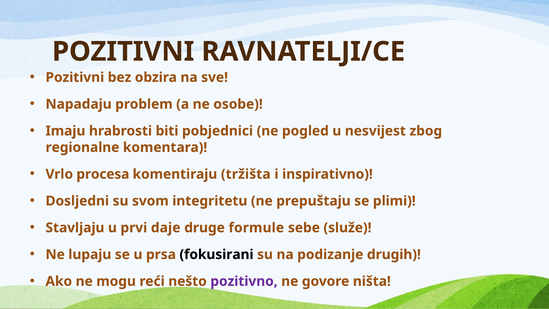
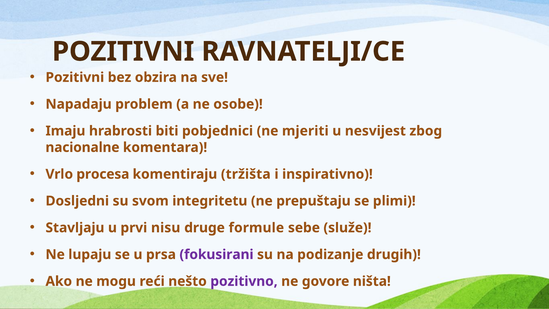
pogled: pogled -> mjeriti
regionalne: regionalne -> nacionalne
daje: daje -> nisu
fokusirani colour: black -> purple
